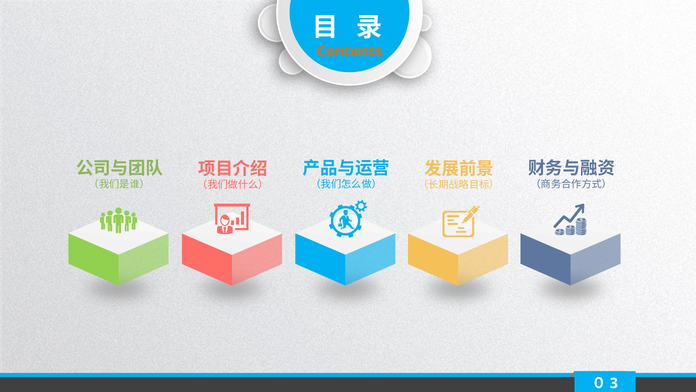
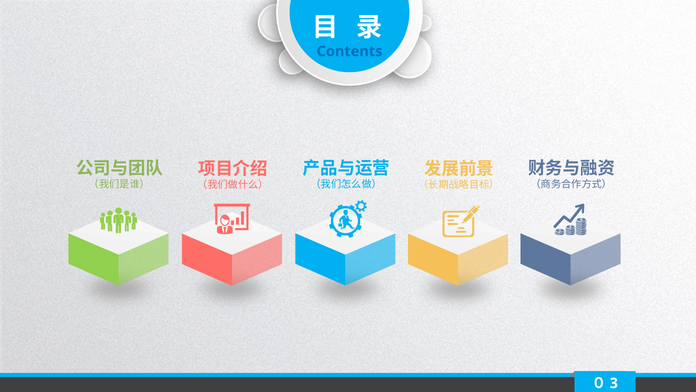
Contents colour: orange -> blue
